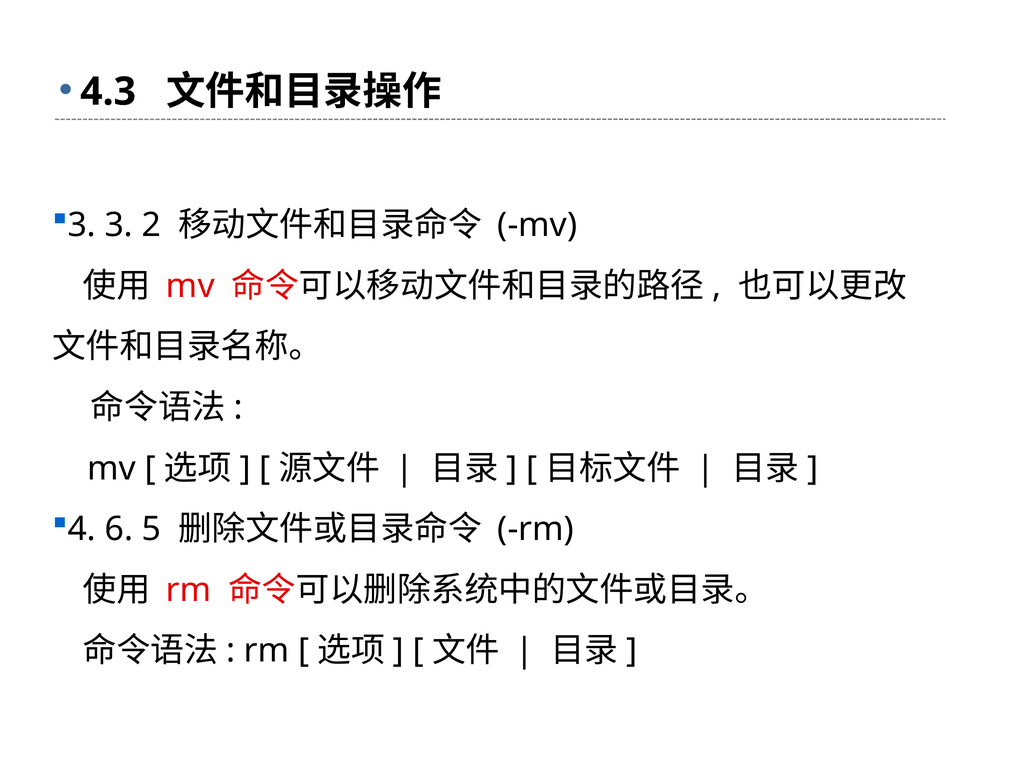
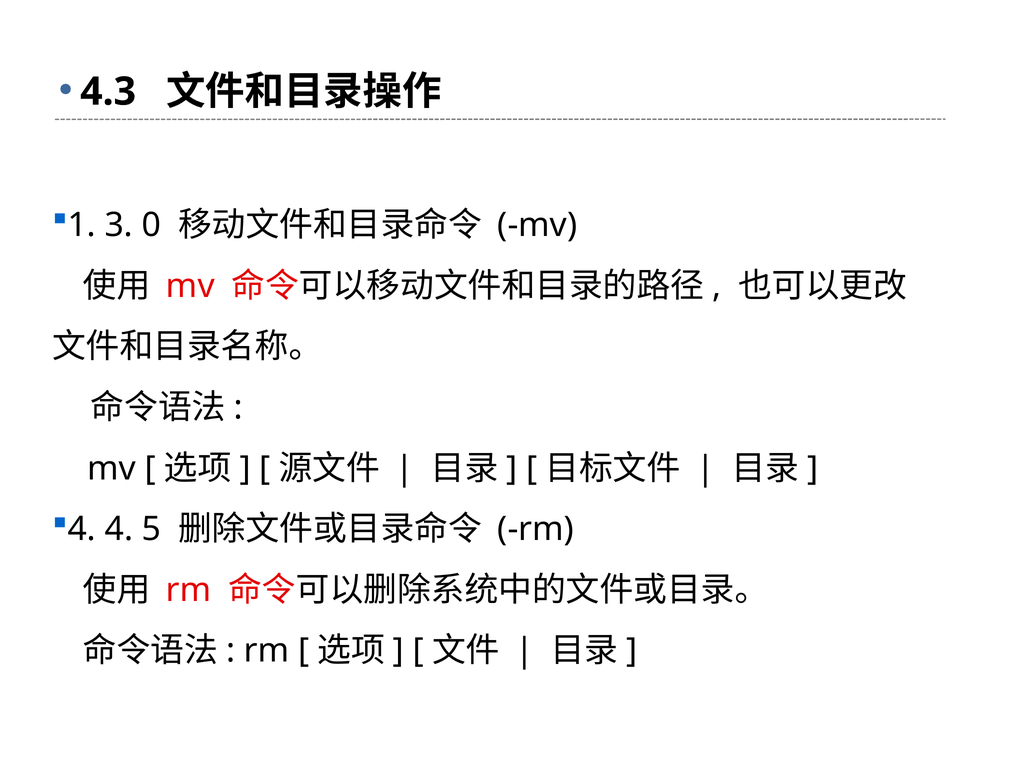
3 at (82, 225): 3 -> 1
2: 2 -> 0
4 6: 6 -> 4
